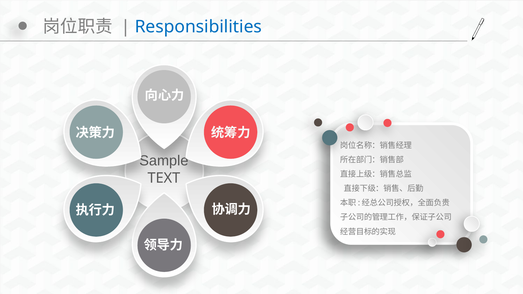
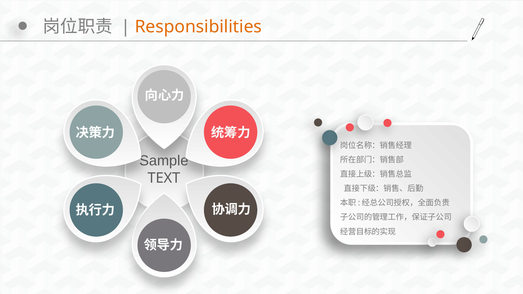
Responsibilities colour: blue -> orange
